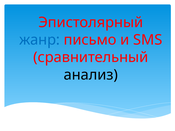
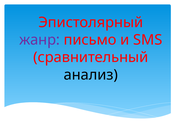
жанр colour: blue -> purple
